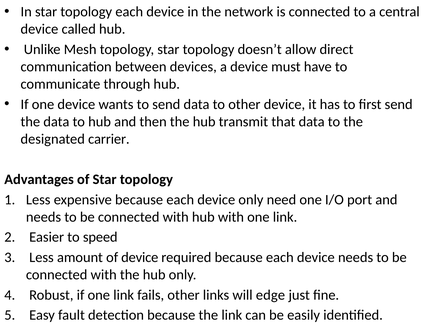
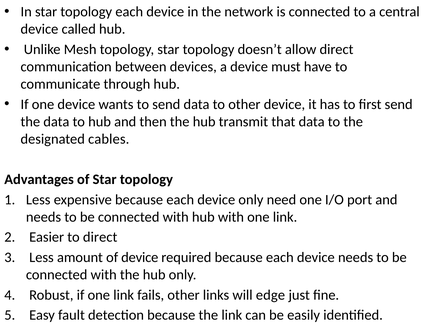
carrier: carrier -> cables
to speed: speed -> direct
